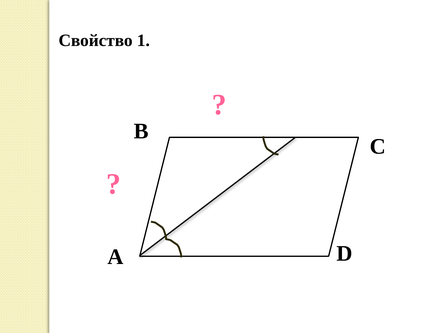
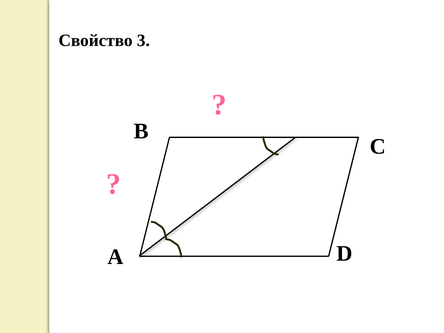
1: 1 -> 3
